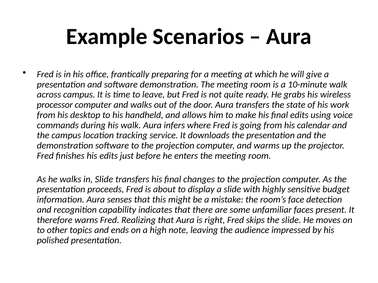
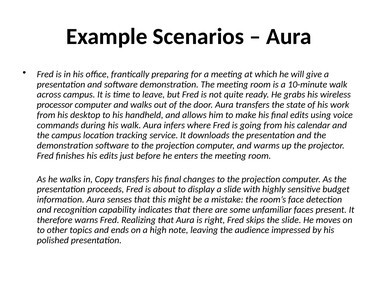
in Slide: Slide -> Copy
